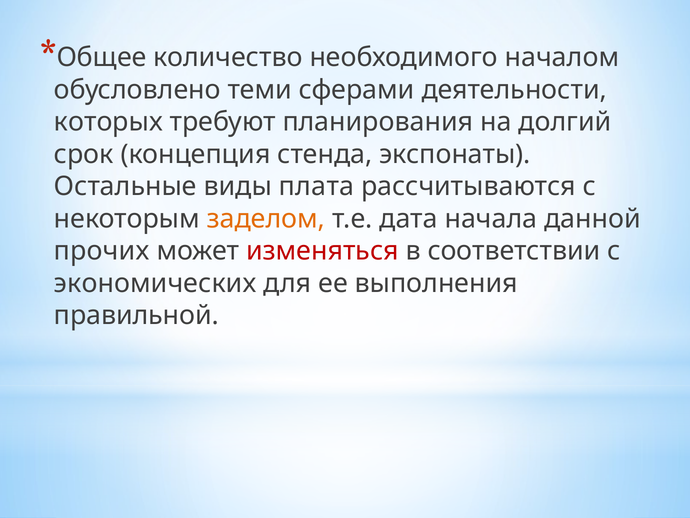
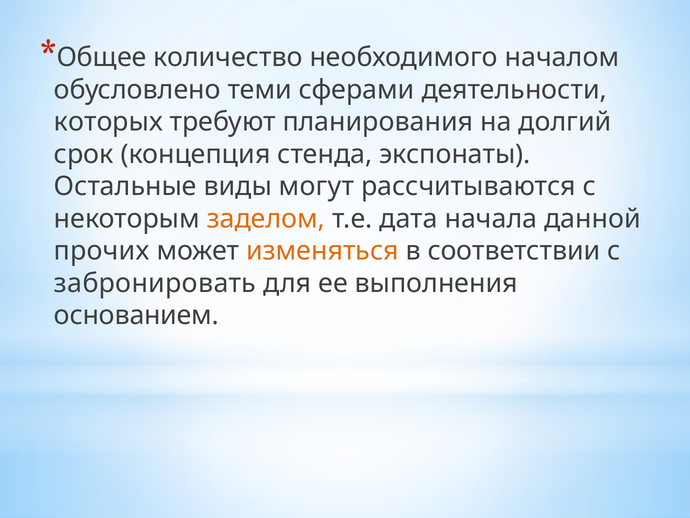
плата: плата -> могут
изменяться colour: red -> orange
экономических: экономических -> забронировать
правильной: правильной -> основанием
